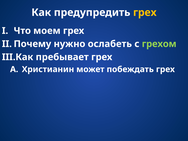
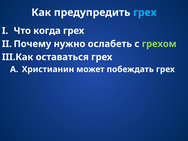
грех at (145, 12) colour: yellow -> light blue
моем: моем -> когда
пребывает: пребывает -> оставаться
